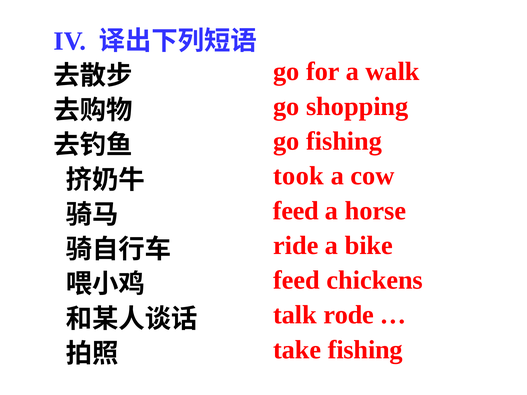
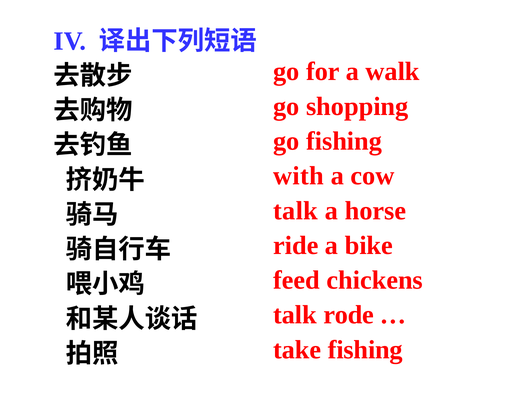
took: took -> with
feed at (296, 211): feed -> talk
